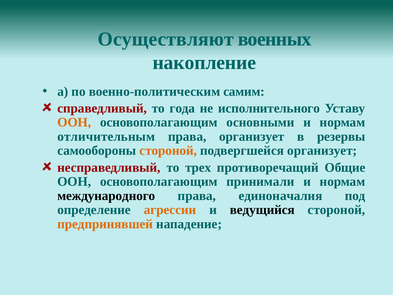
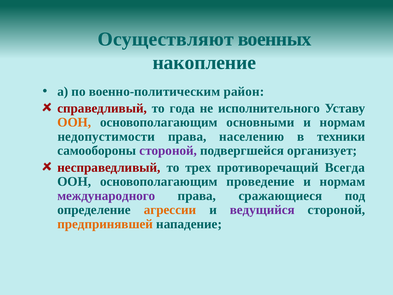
самим: самим -> район
отличительным: отличительным -> недопустимости
права организует: организует -> населению
резервы: резервы -> техники
стороной at (168, 151) colour: orange -> purple
Общие: Общие -> Всегда
принимали: принимали -> проведение
международного colour: black -> purple
единоначалия: единоначалия -> сражающиеся
ведущийся colour: black -> purple
